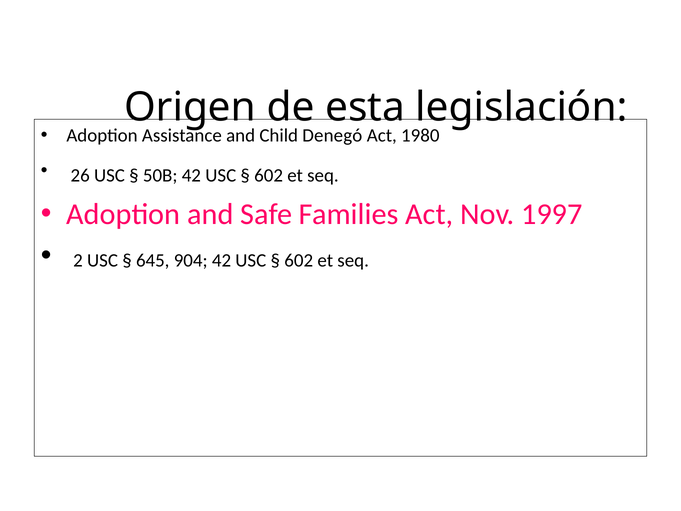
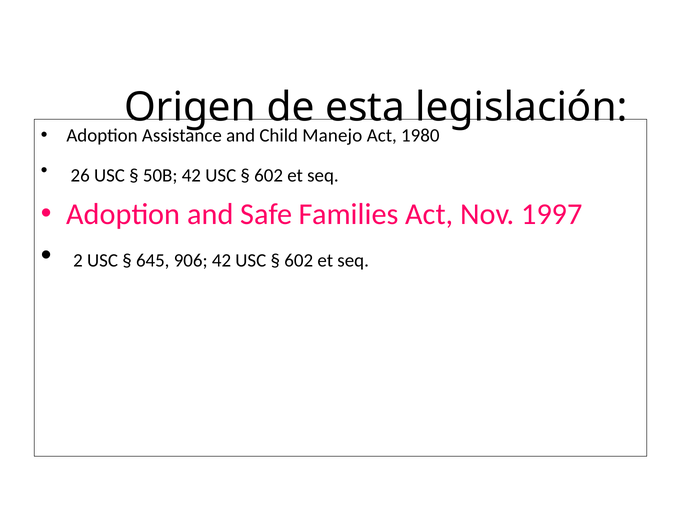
Denegó: Denegó -> Manejo
904: 904 -> 906
